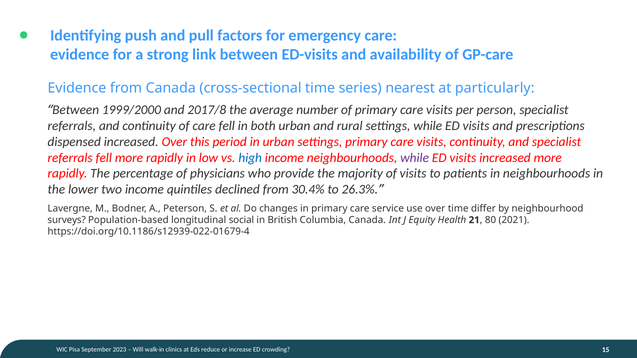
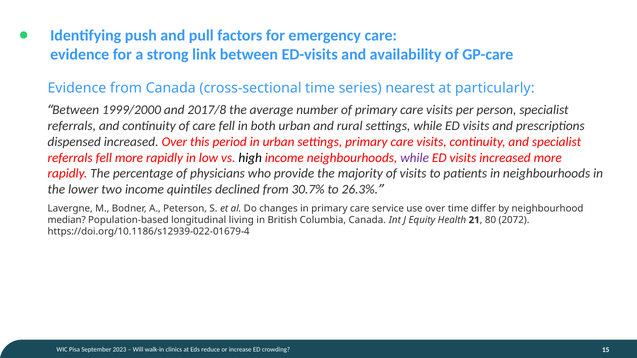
high colour: blue -> black
30.4%: 30.4% -> 30.7%
surveys: surveys -> median
social: social -> living
2021: 2021 -> 2072
